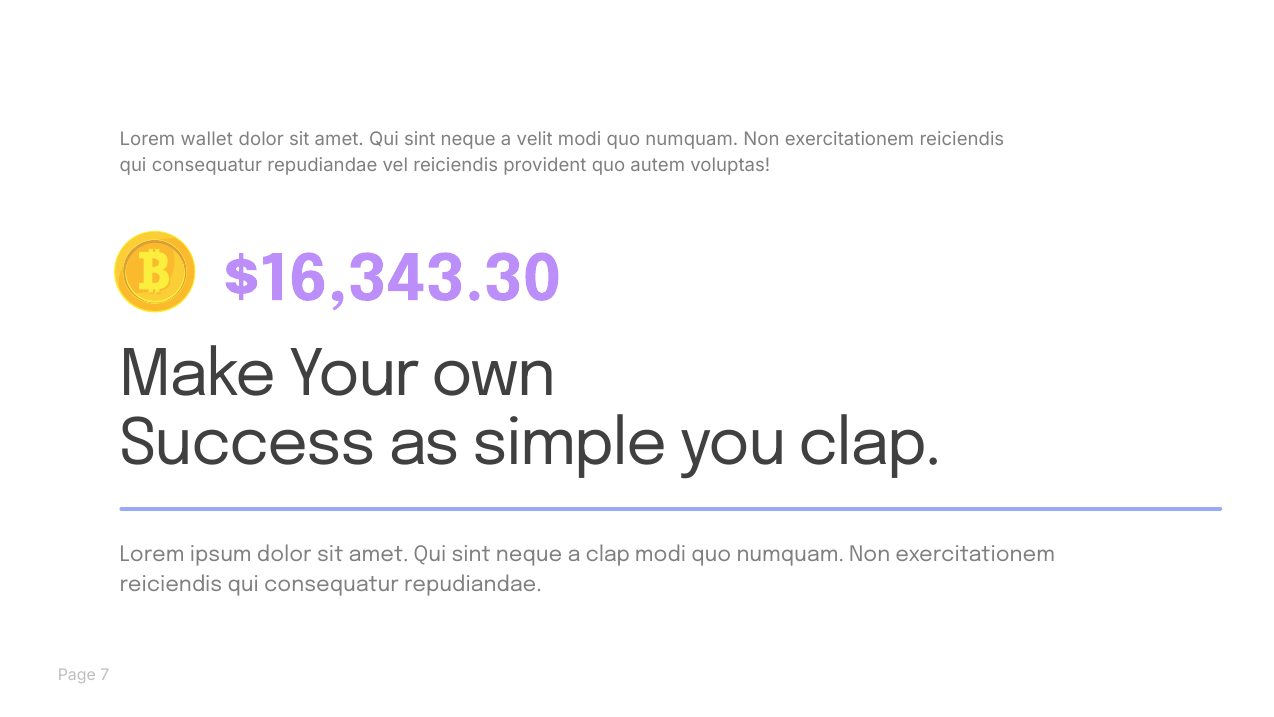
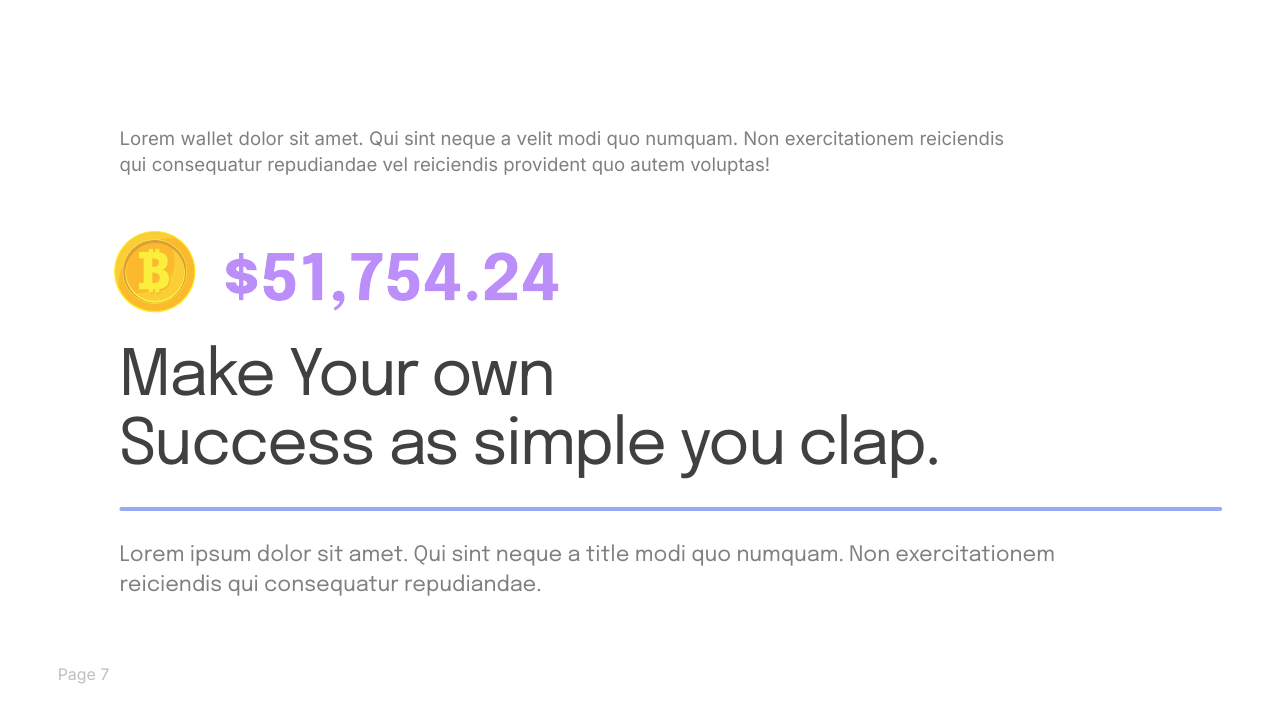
$16,343.30: $16,343.30 -> $51,754.24
a clap: clap -> title
